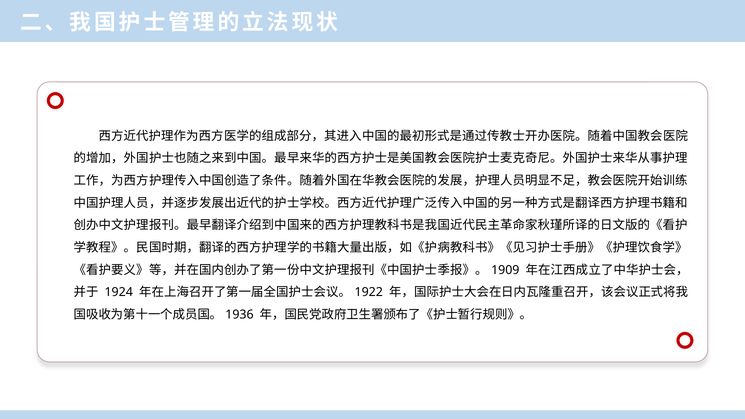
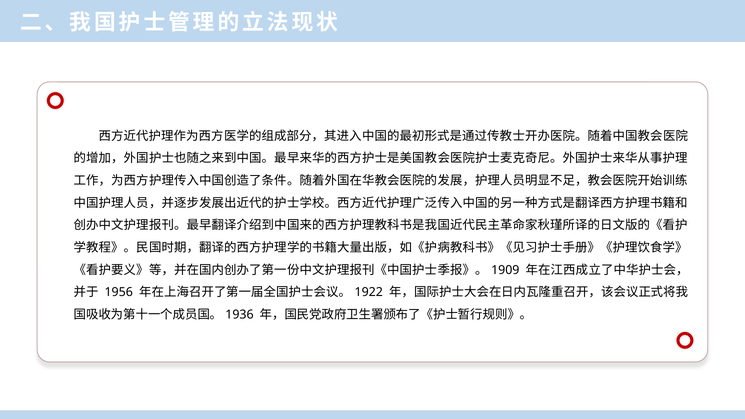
1924: 1924 -> 1956
